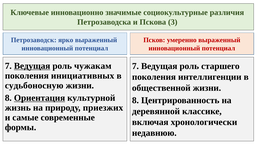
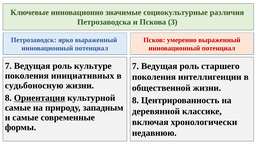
Ведущая at (32, 66) underline: present -> none
чужакам: чужакам -> культуре
жизнь at (18, 108): жизнь -> самые
приезжих: приезжих -> западным
